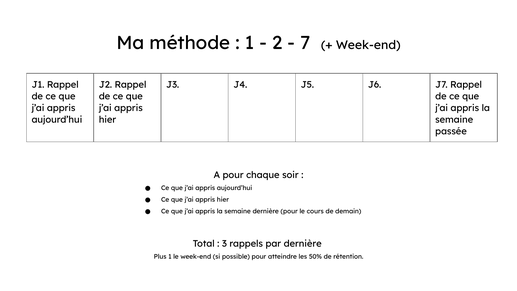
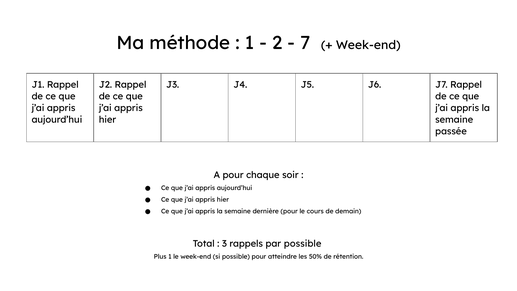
par dernière: dernière -> possible
